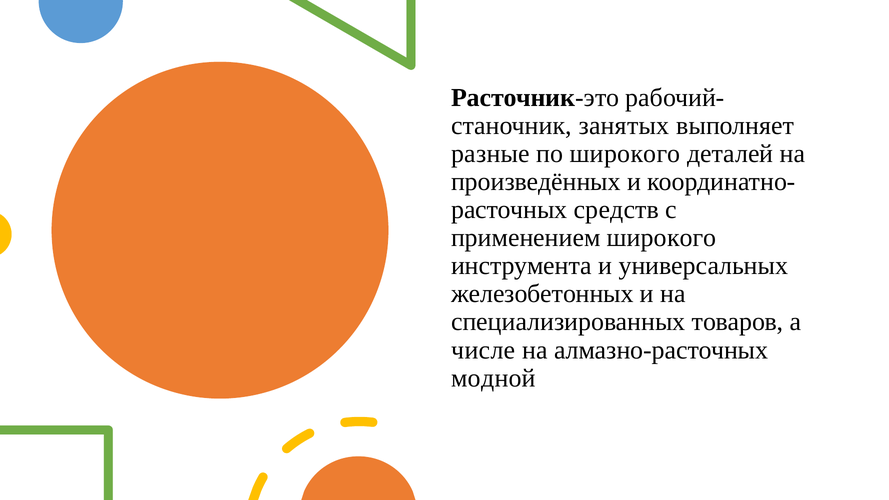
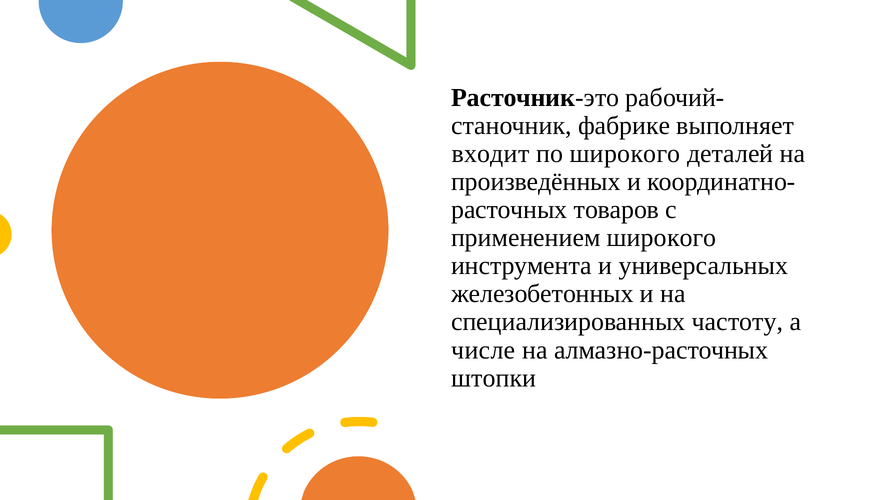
занятых: занятых -> фабрике
разные: разные -> входит
средств: средств -> товаров
товаров: товаров -> частоту
модной: модной -> штопки
